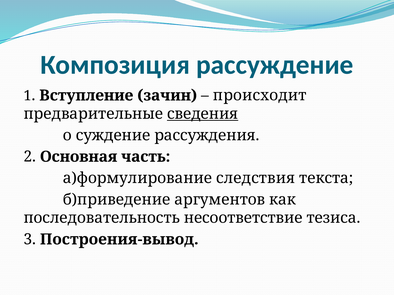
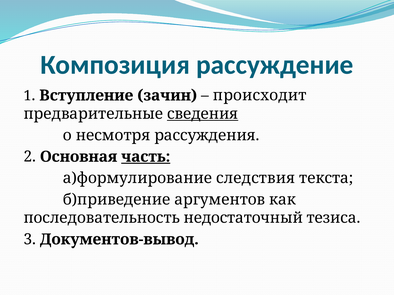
суждение: суждение -> несмотря
часть underline: none -> present
несоответствие: несоответствие -> недостаточный
Построения-вывод: Построения-вывод -> Документов-вывод
